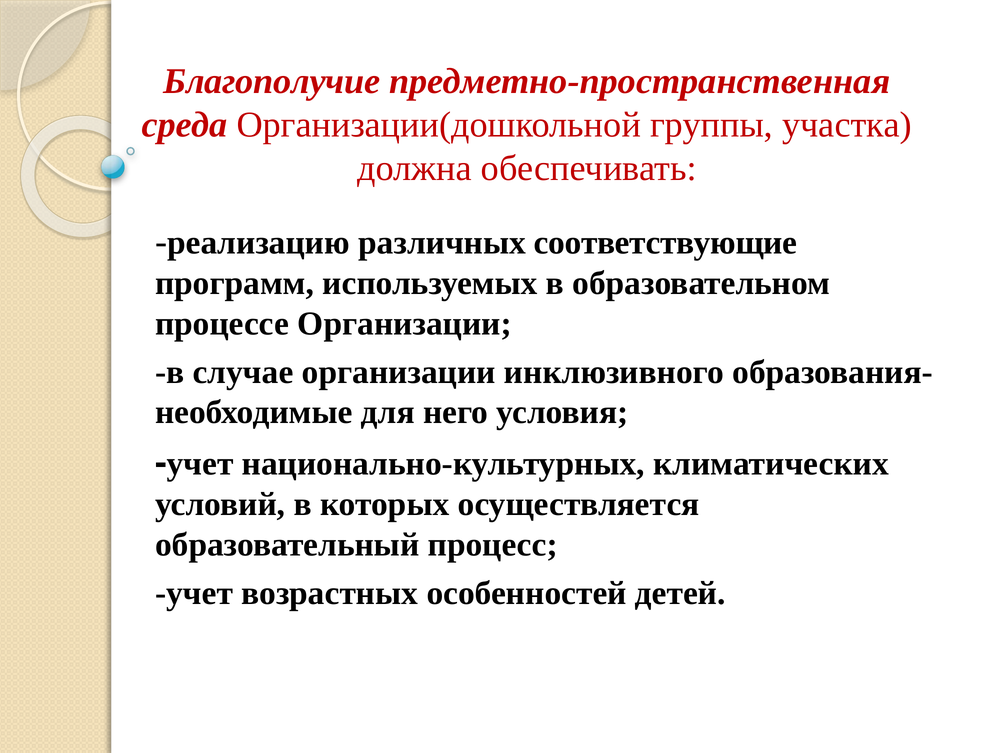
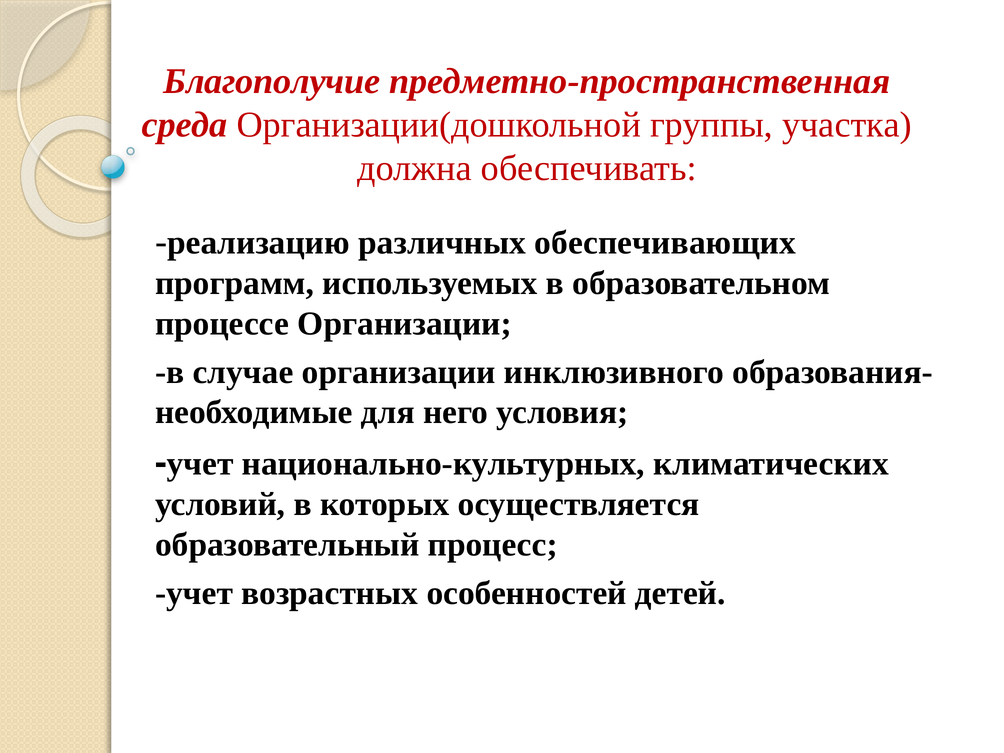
соответствующие: соответствующие -> обеспечивающих
